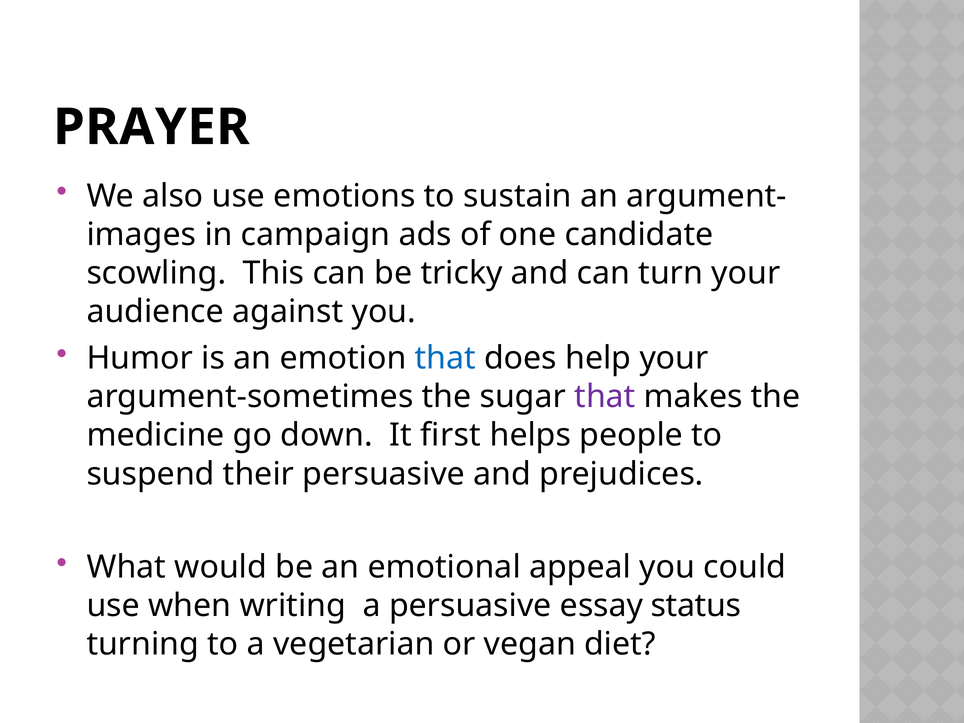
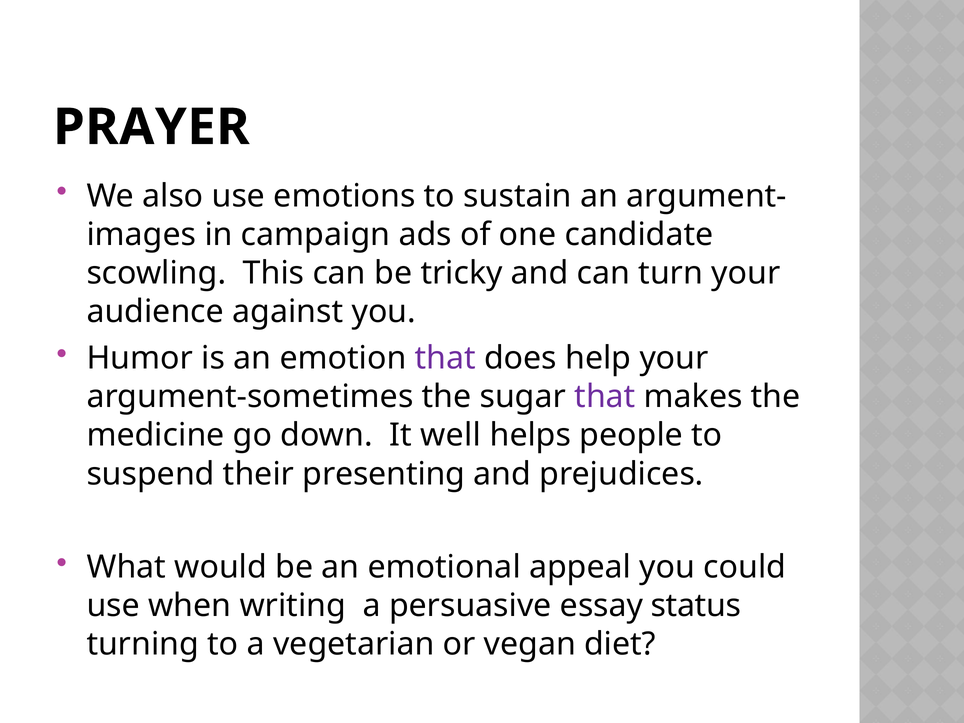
that at (445, 358) colour: blue -> purple
first: first -> well
their persuasive: persuasive -> presenting
